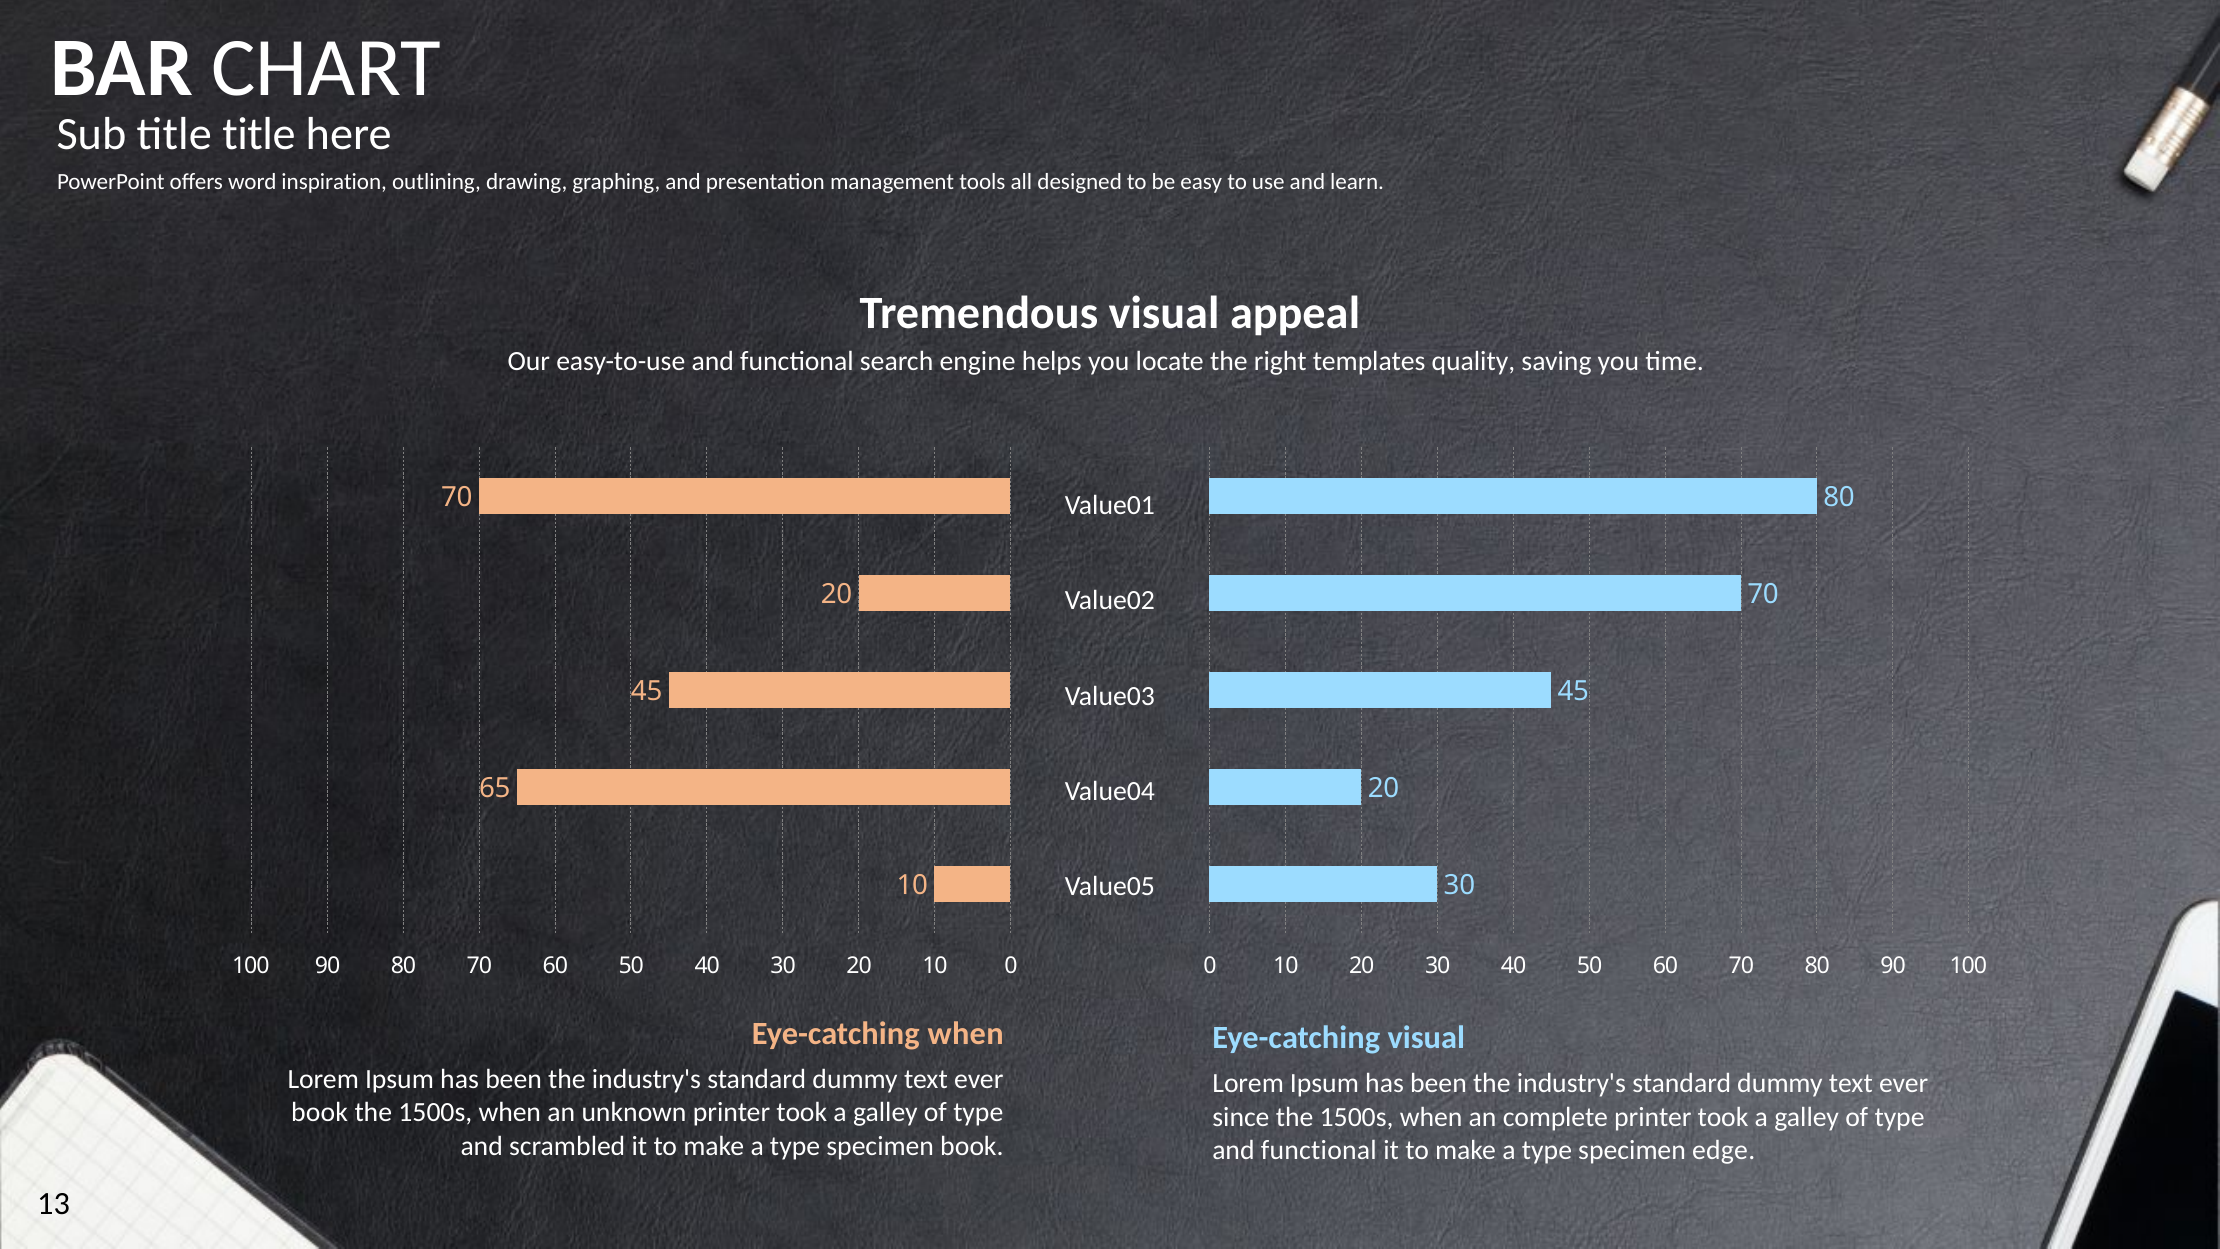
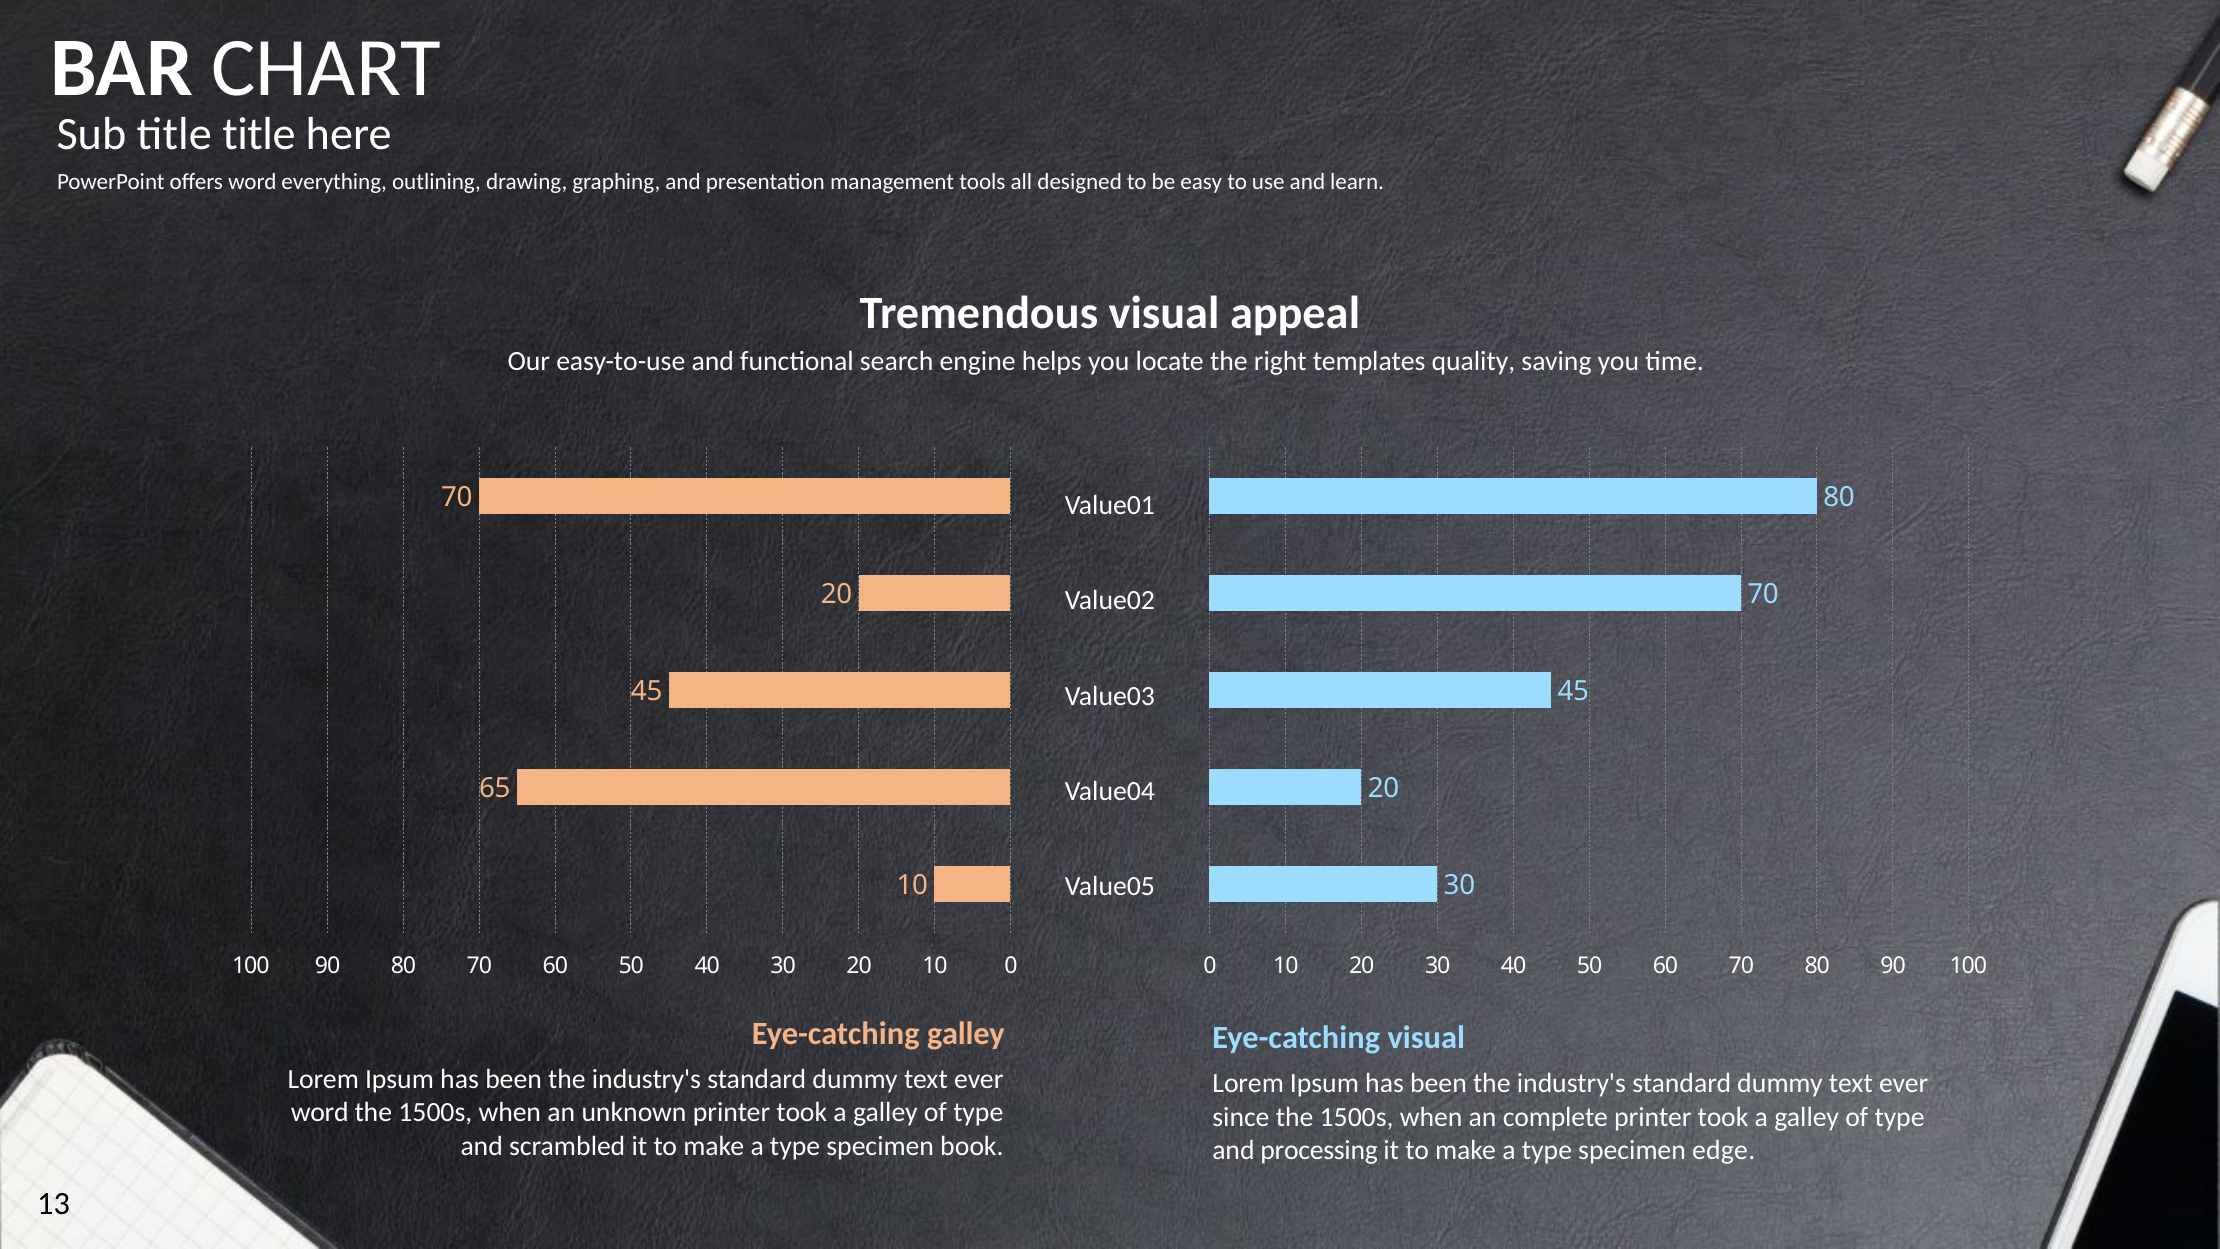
inspiration: inspiration -> everything
Eye-catching when: when -> galley
book at (320, 1112): book -> word
functional at (1319, 1150): functional -> processing
